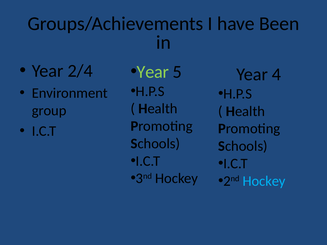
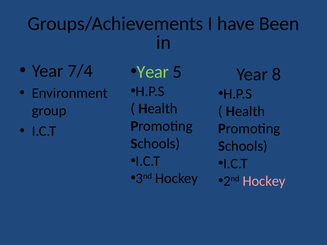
2/4: 2/4 -> 7/4
4: 4 -> 8
Hockey at (264, 181) colour: light blue -> pink
